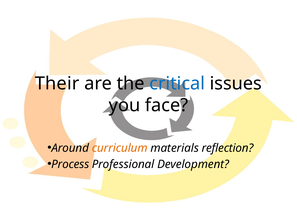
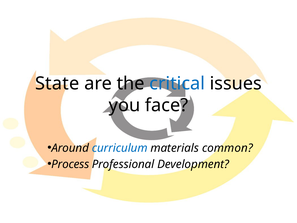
Their: Their -> State
curriculum colour: orange -> blue
reflection: reflection -> common
